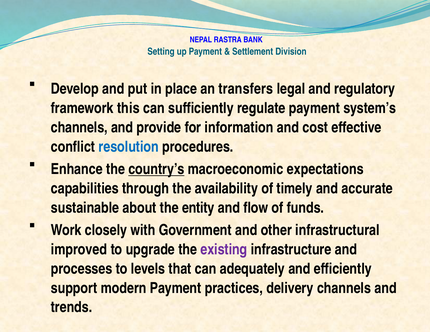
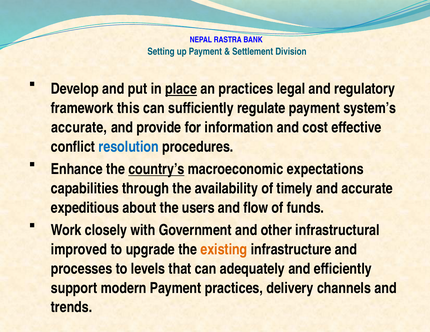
place underline: none -> present
an transfers: transfers -> practices
channels at (79, 128): channels -> accurate
sustainable: sustainable -> expeditious
entity: entity -> users
existing colour: purple -> orange
